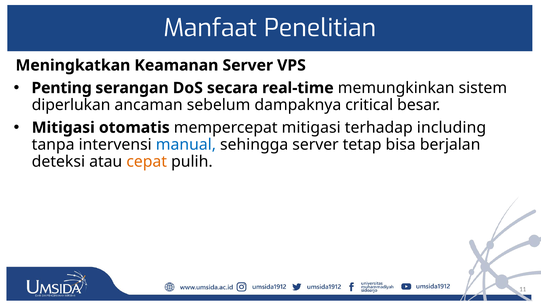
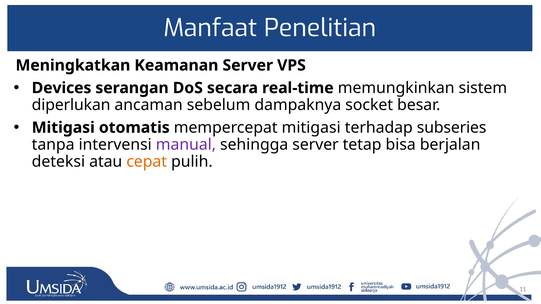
Penting: Penting -> Devices
critical: critical -> socket
including: including -> subseries
manual colour: blue -> purple
